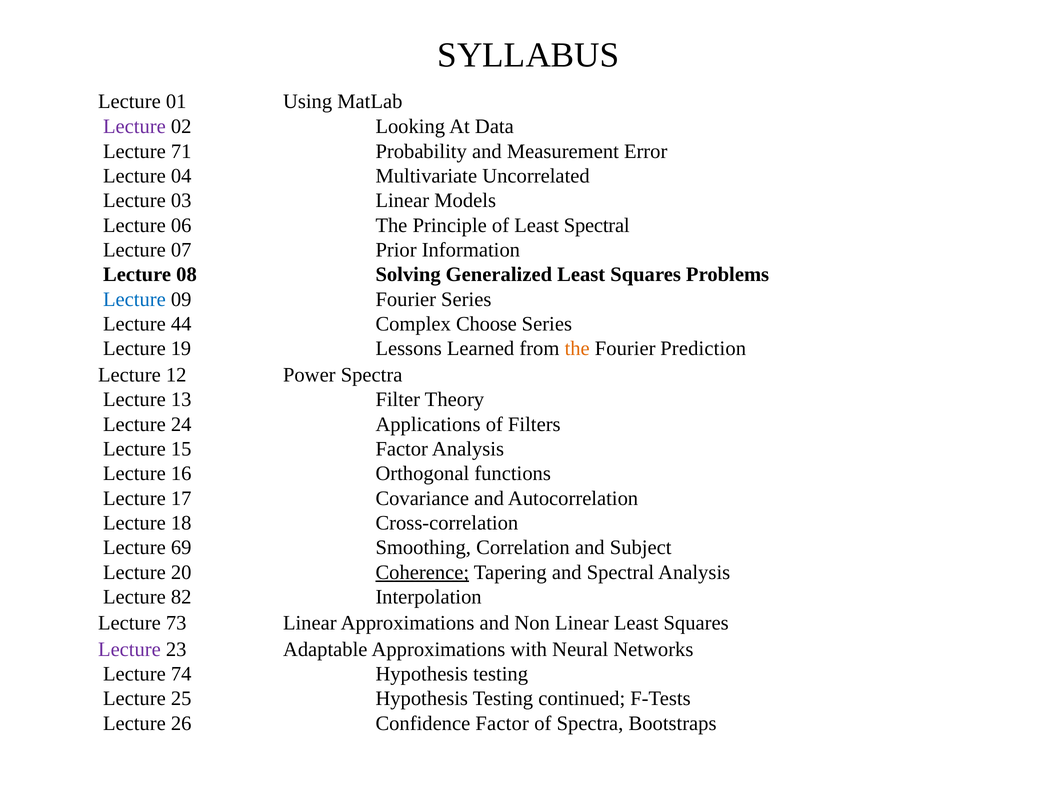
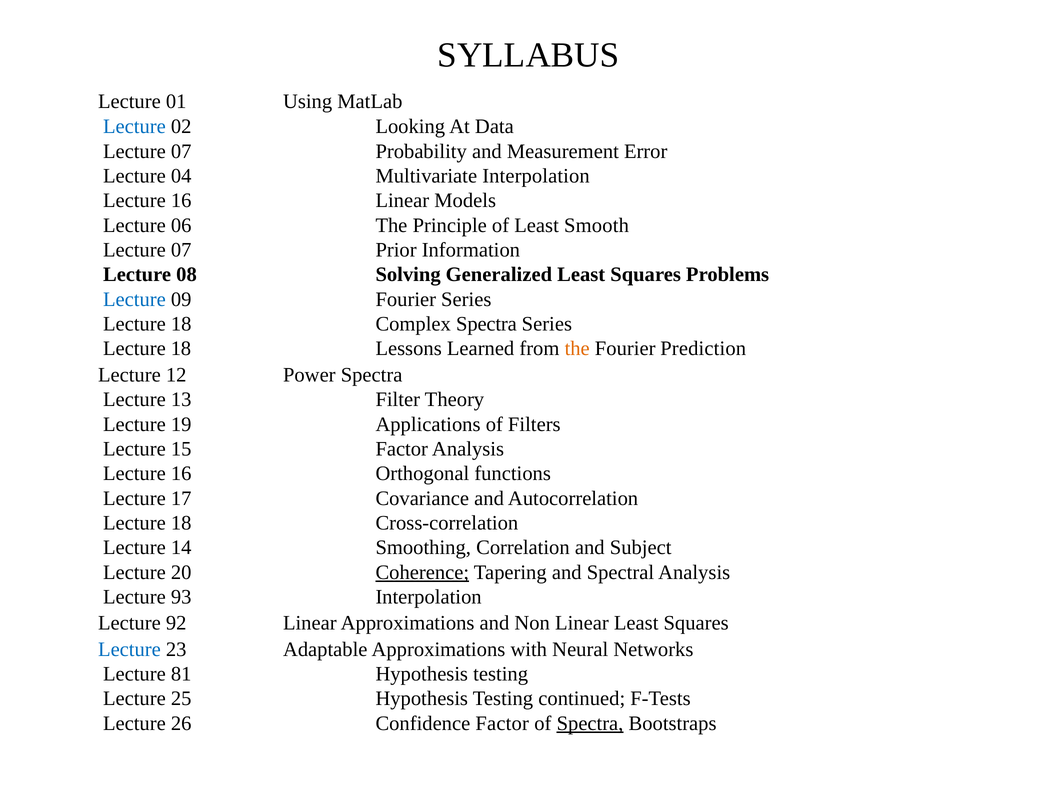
Lecture at (134, 127) colour: purple -> blue
71 at (181, 151): 71 -> 07
Multivariate Uncorrelated: Uncorrelated -> Interpolation
03 at (181, 201): 03 -> 16
Least Spectral: Spectral -> Smooth
44 at (181, 324): 44 -> 18
Complex Choose: Choose -> Spectra
19 at (181, 349): 19 -> 18
24: 24 -> 19
69: 69 -> 14
82: 82 -> 93
73: 73 -> 92
Lecture at (129, 649) colour: purple -> blue
74: 74 -> 81
Spectra at (590, 723) underline: none -> present
